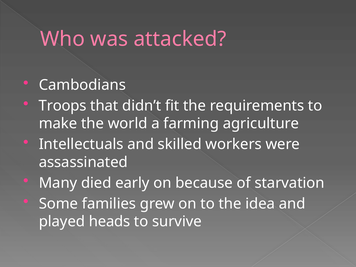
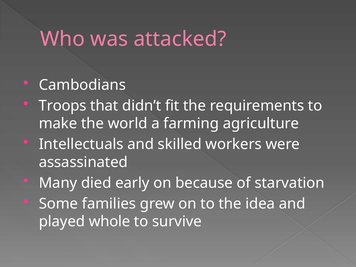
heads: heads -> whole
